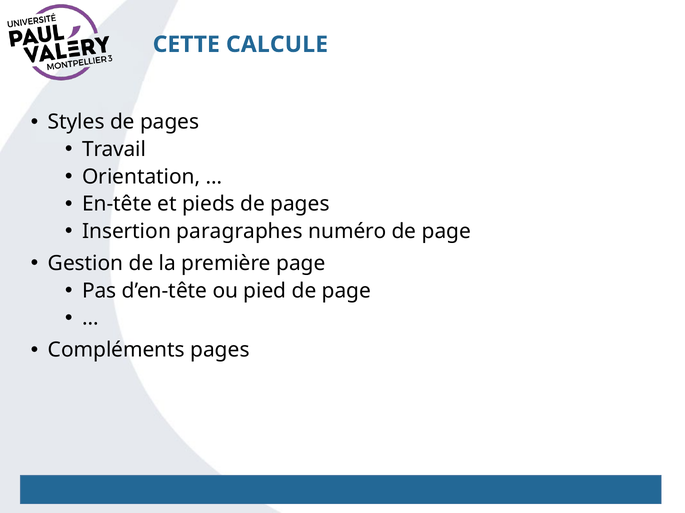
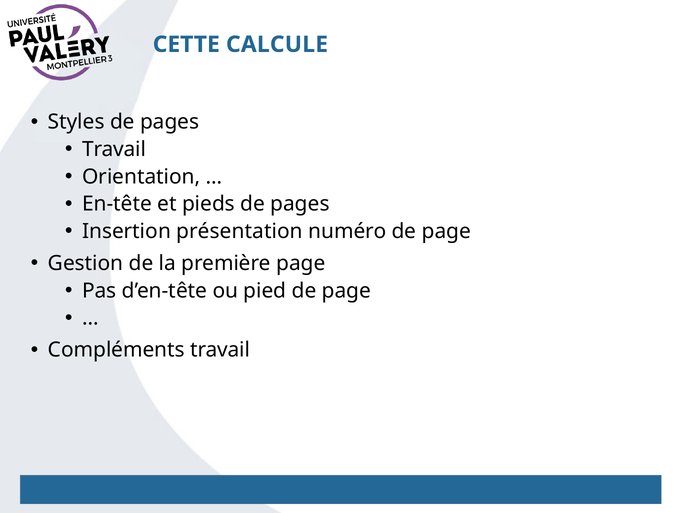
paragraphes: paragraphes -> présentation
Compléments pages: pages -> travail
